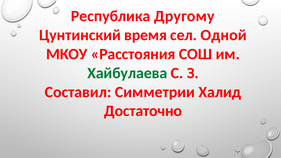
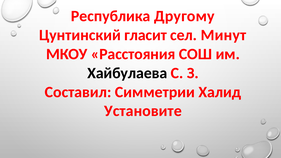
время: время -> гласит
Одной: Одной -> Минут
Хайбулаева colour: green -> black
Достаточно: Достаточно -> Установите
